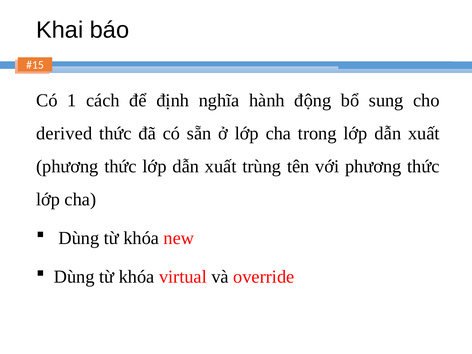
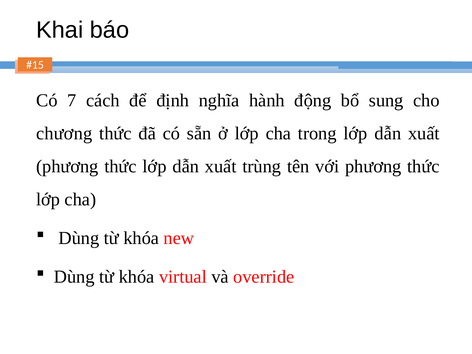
1: 1 -> 7
derived: derived -> chương
